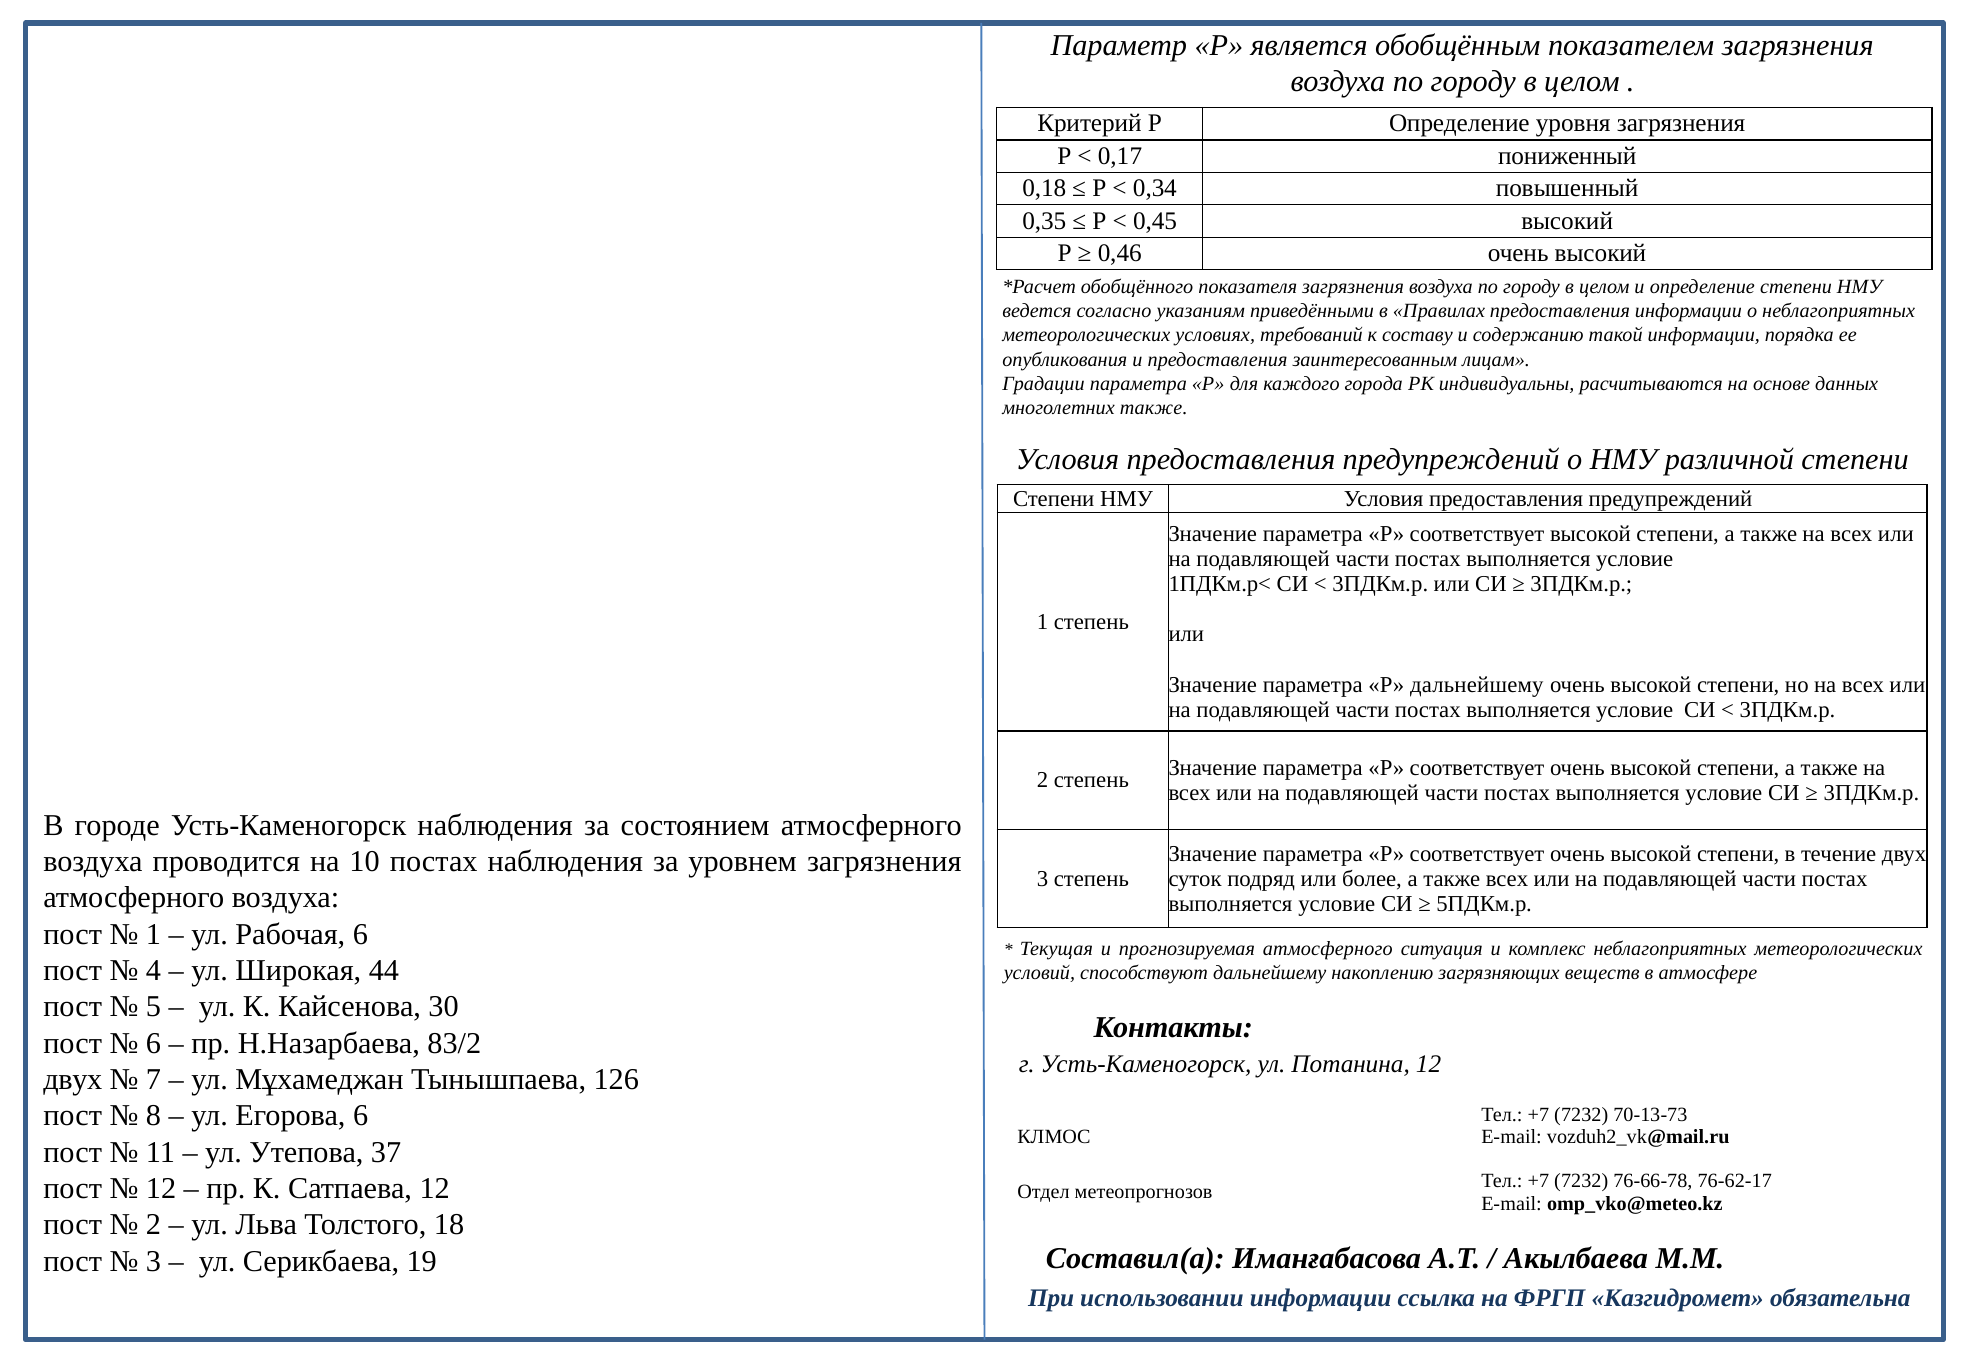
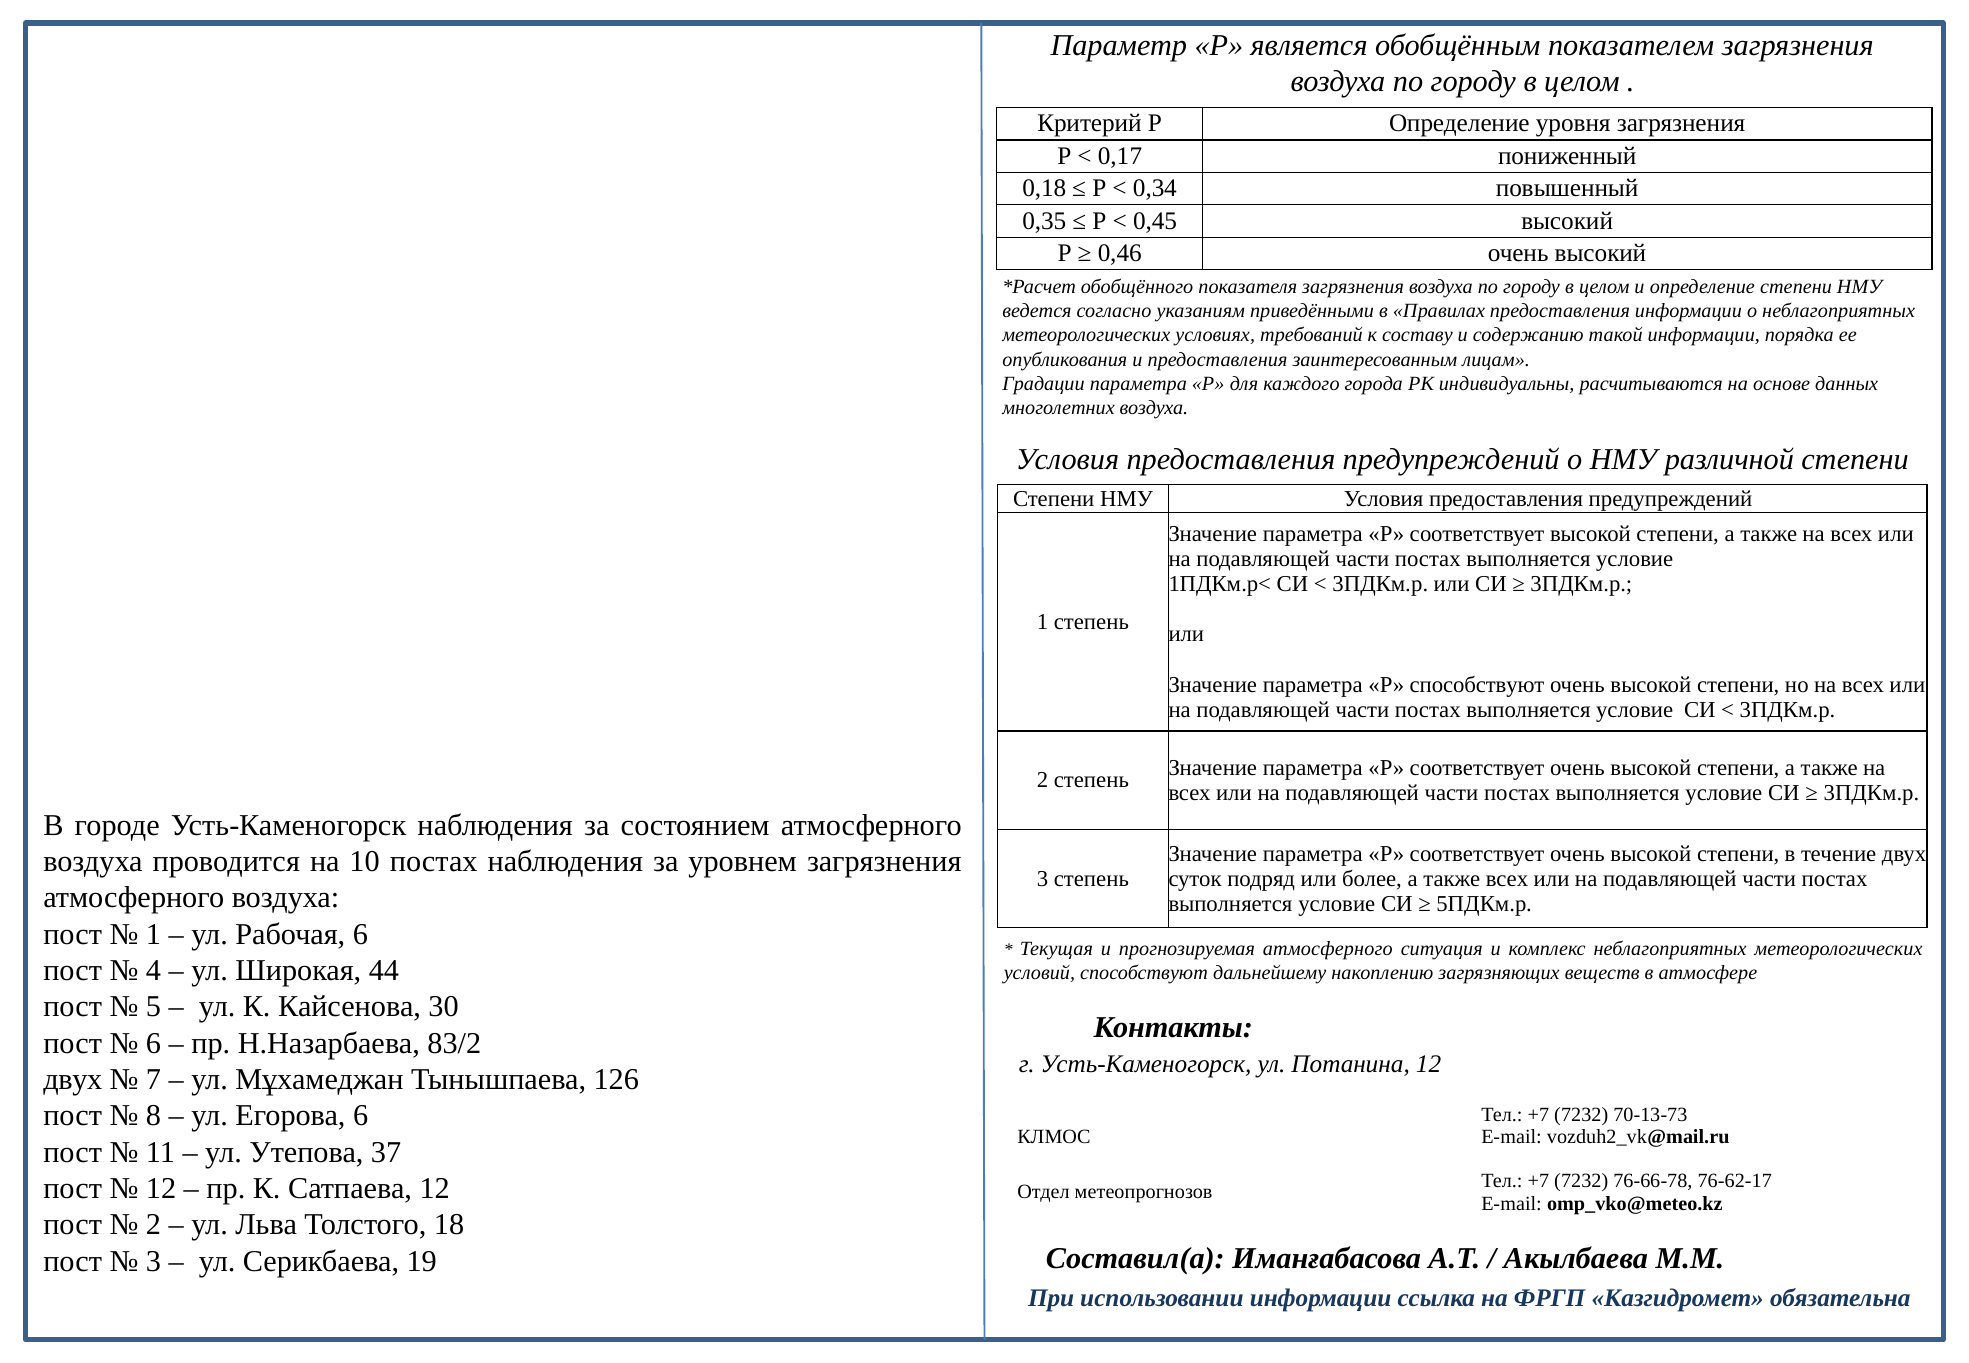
многолетних также: также -> воздуха
Р дальнейшему: дальнейшему -> способствуют
